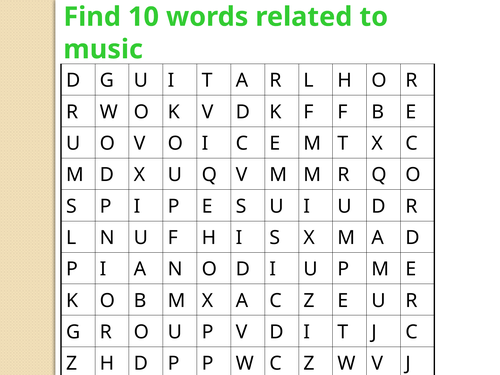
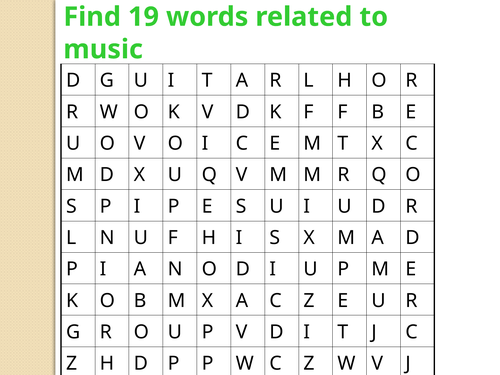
10: 10 -> 19
